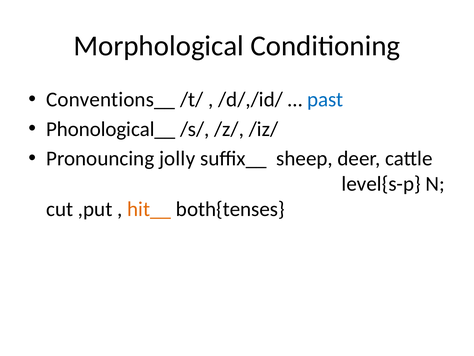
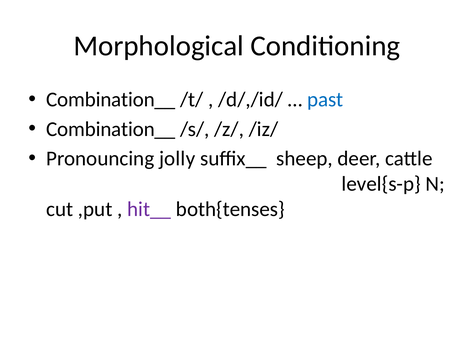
Conventions__ at (111, 99): Conventions__ -> Combination__
Phonological__ at (111, 129): Phonological__ -> Combination__
hit__ colour: orange -> purple
